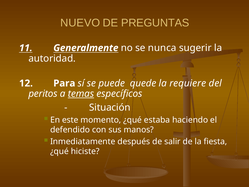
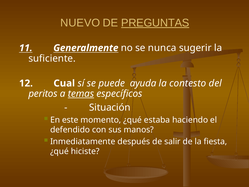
PREGUNTAS underline: none -> present
autoridad: autoridad -> suficiente
Para: Para -> Cual
quede: quede -> ayuda
requiere: requiere -> contesto
